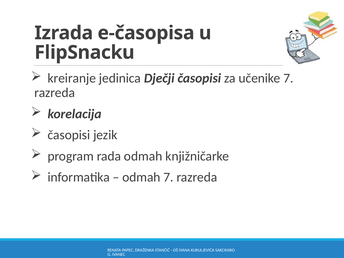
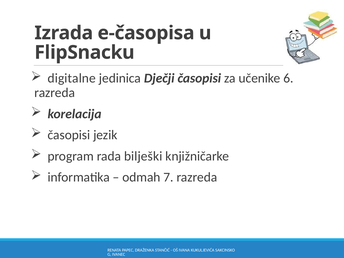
kreiranje: kreiranje -> digitalne
učenike 7: 7 -> 6
rada odmah: odmah -> bilješki
